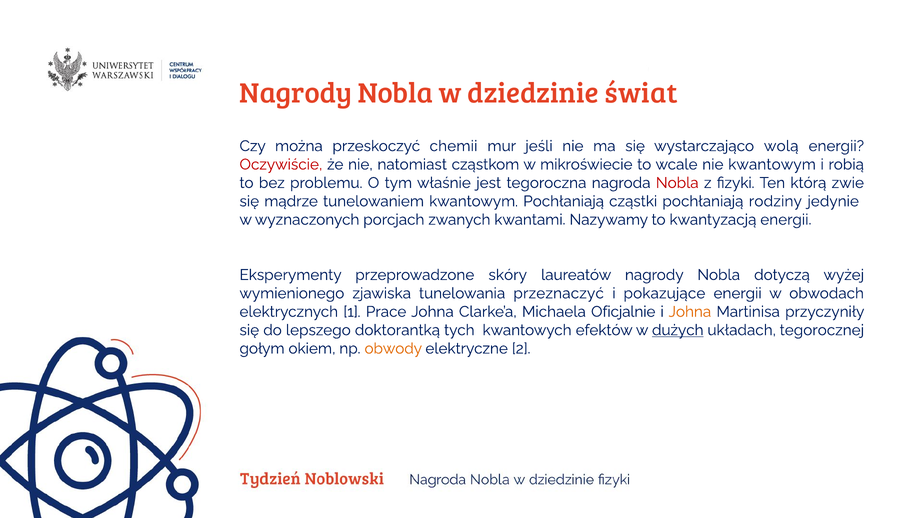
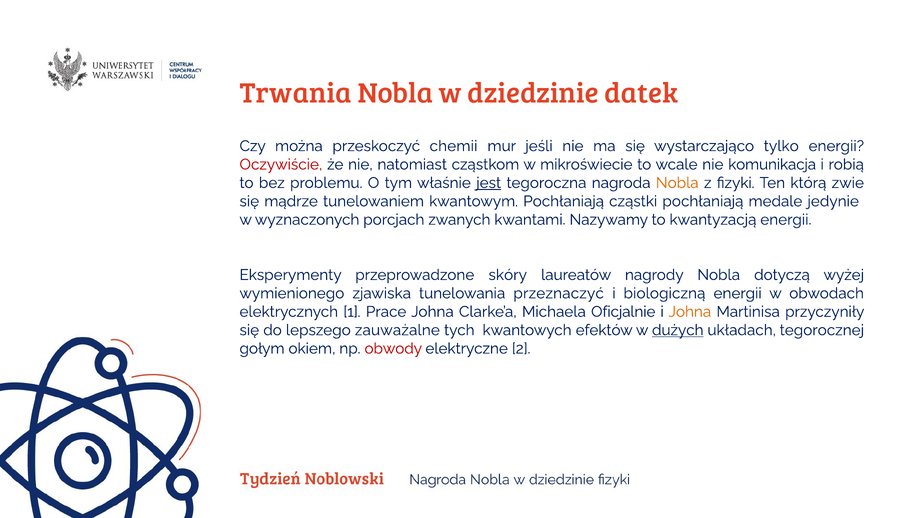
Nagrody at (296, 93): Nagrody -> Trwania
świat: świat -> datek
wolą: wolą -> tylko
nie kwantowym: kwantowym -> komunikacja
jest underline: none -> present
Nobla at (677, 183) colour: red -> orange
rodziny: rodziny -> medale
pokazujące: pokazujące -> biologiczną
doktorantką: doktorantką -> zauważalne
obwody colour: orange -> red
